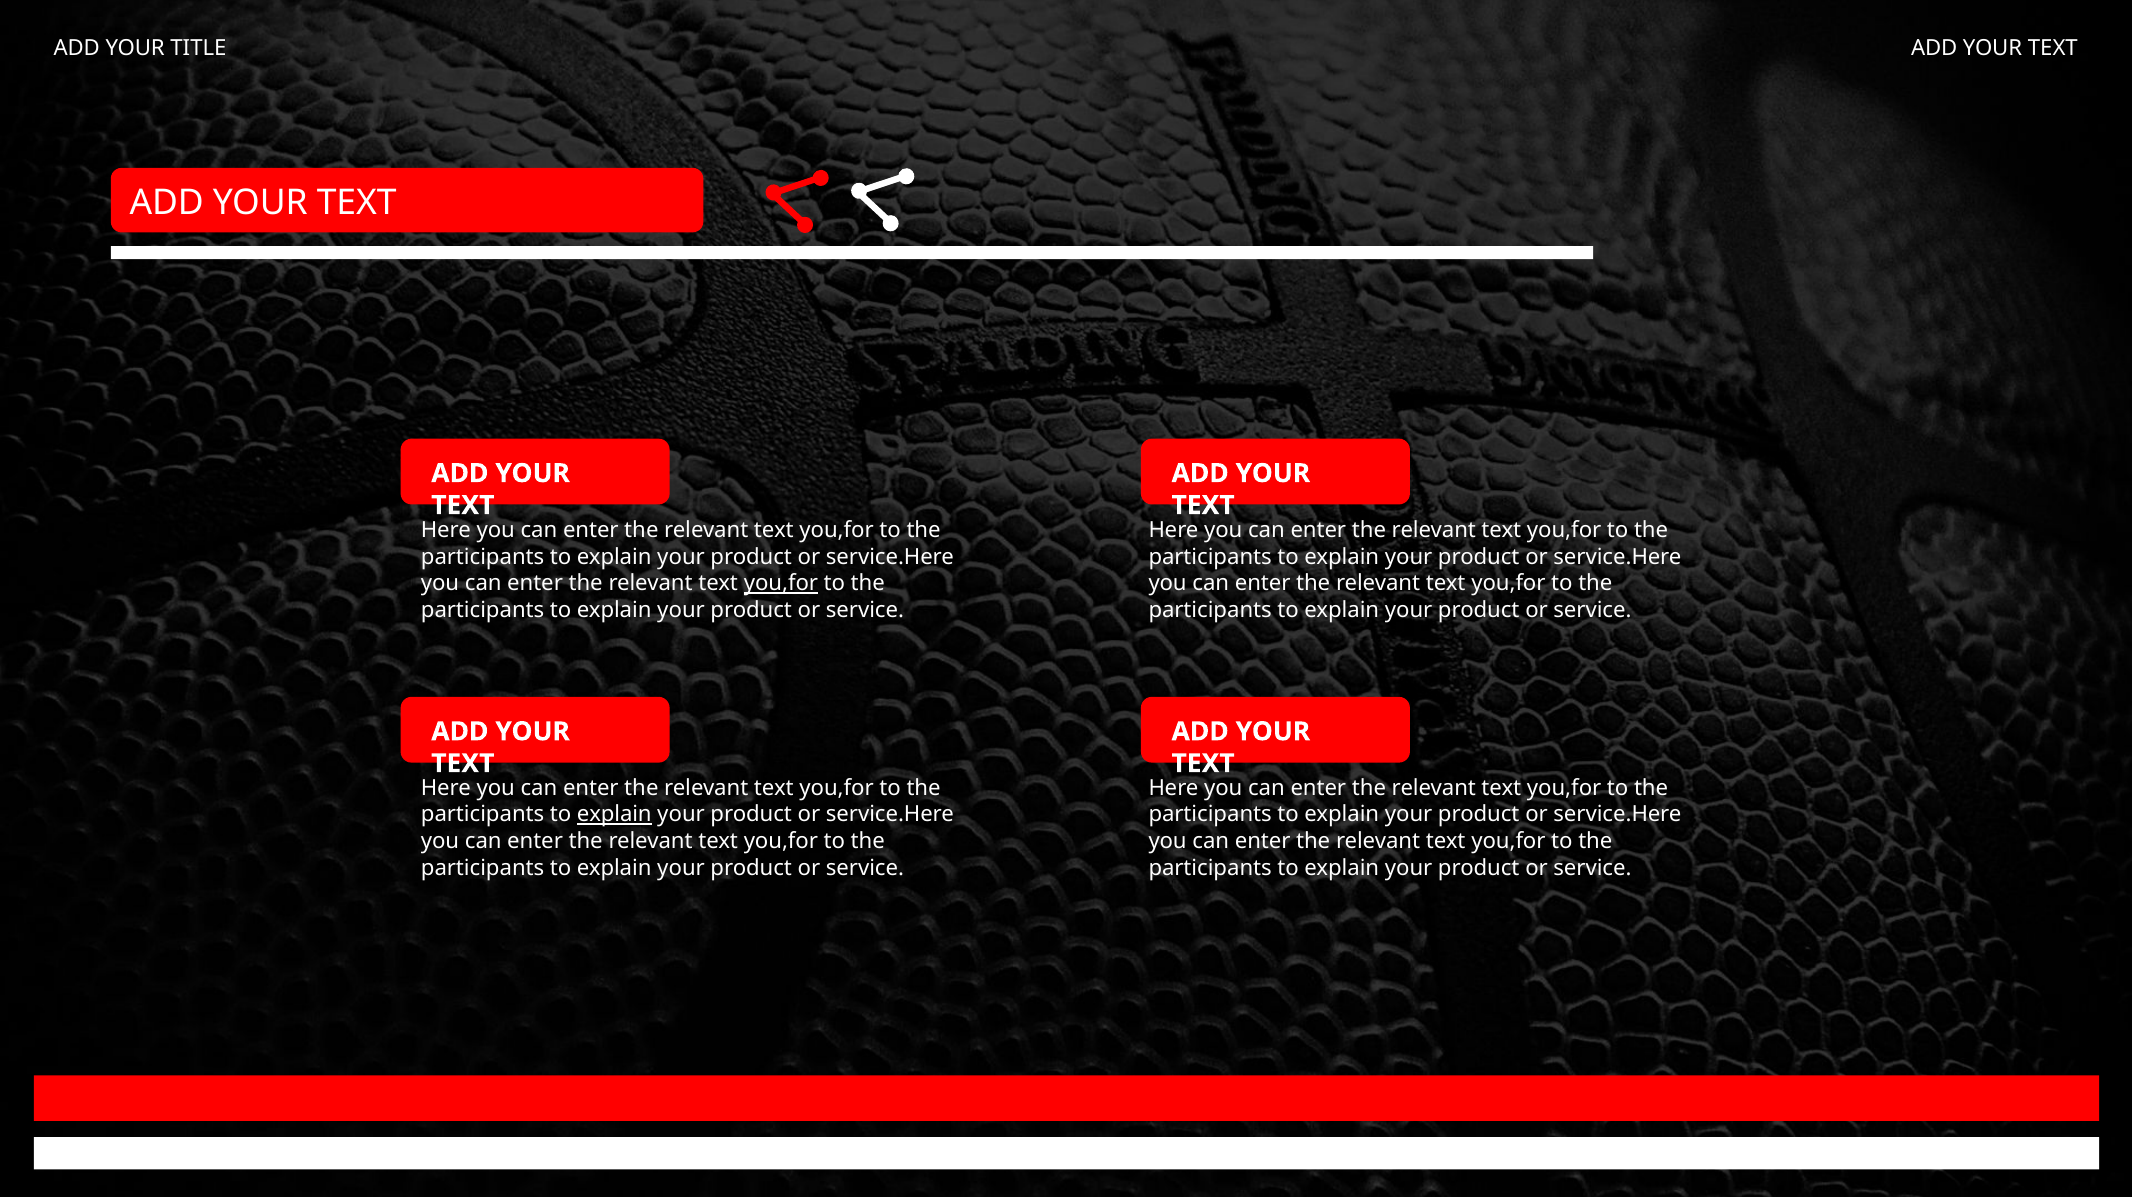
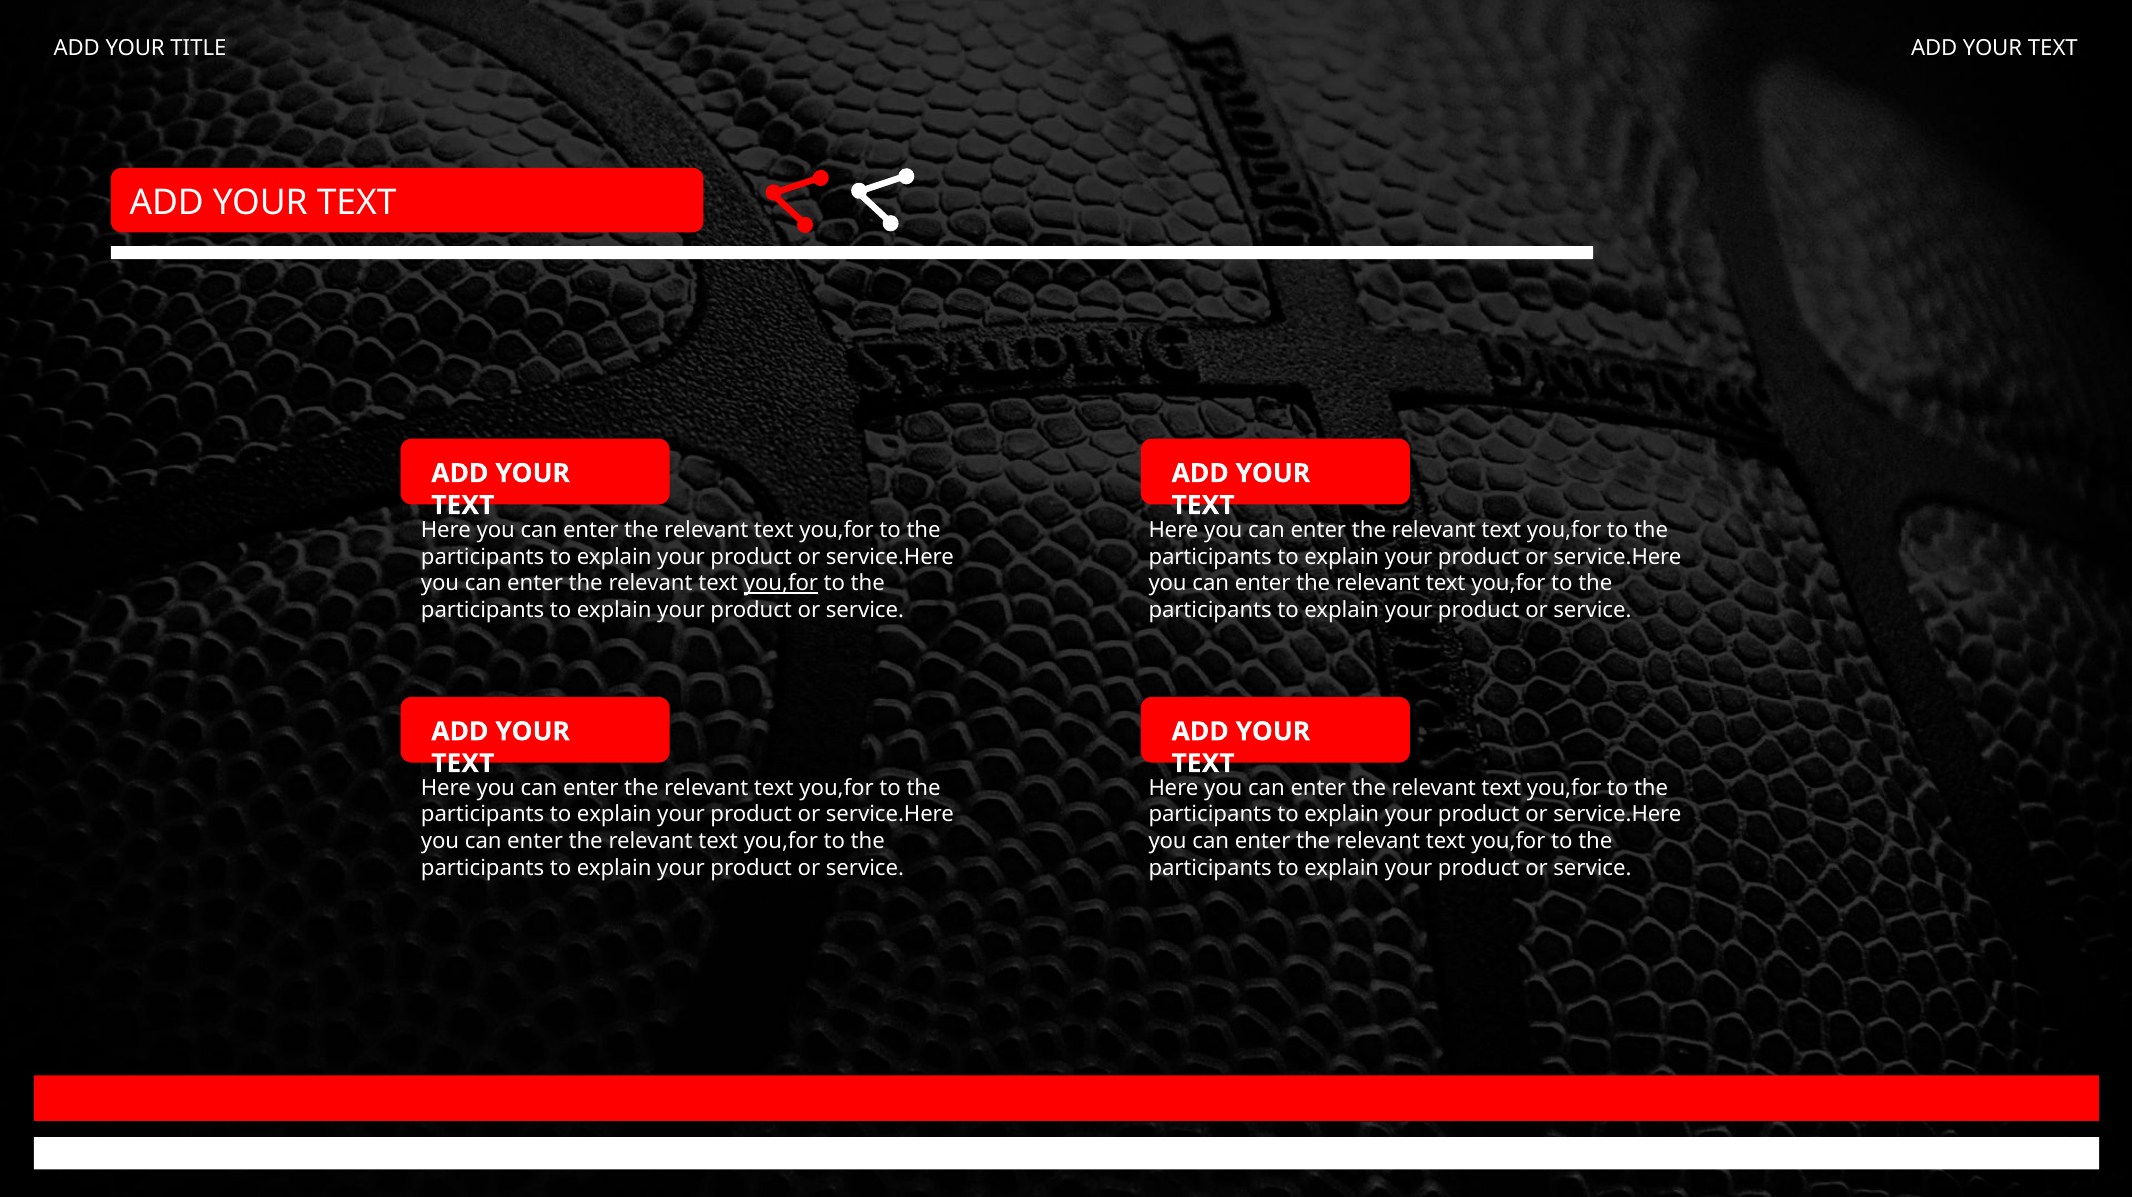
explain at (614, 815) underline: present -> none
